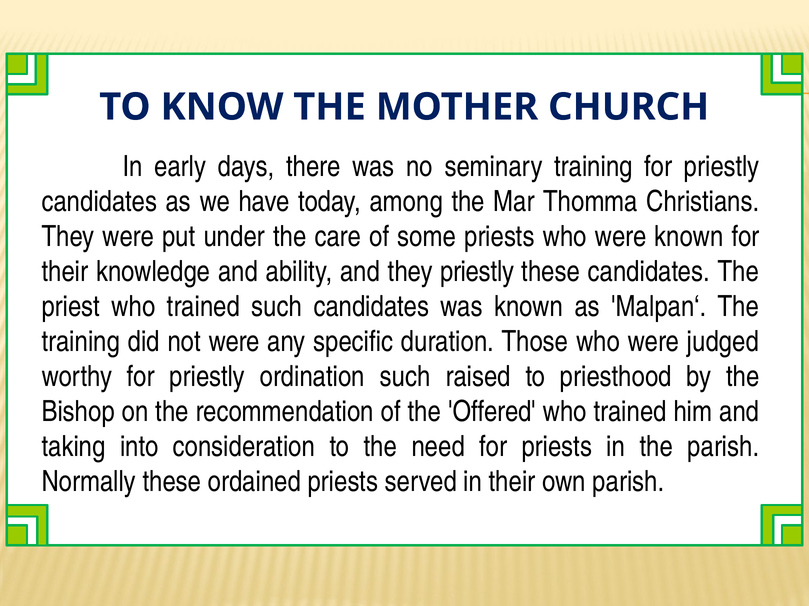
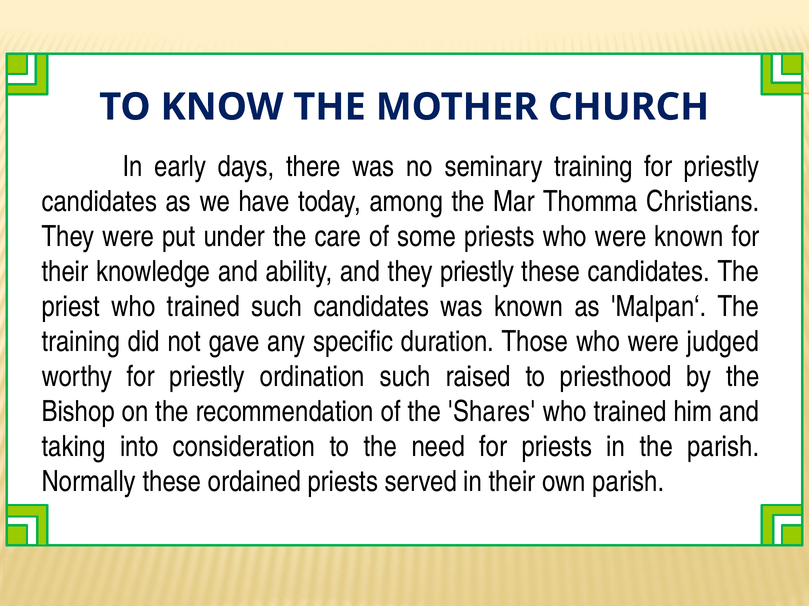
not were: were -> gave
Offered: Offered -> Shares
